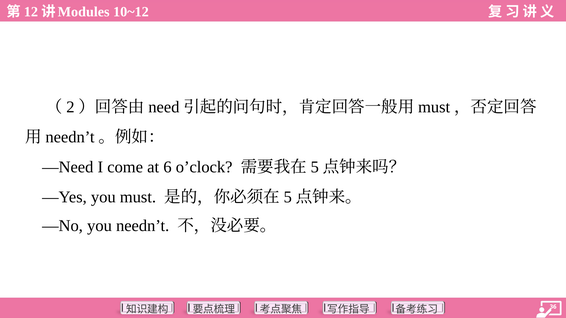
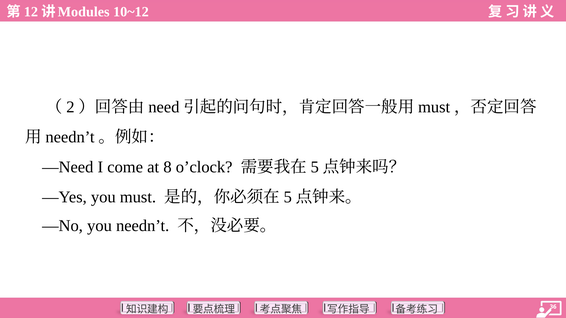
6: 6 -> 8
